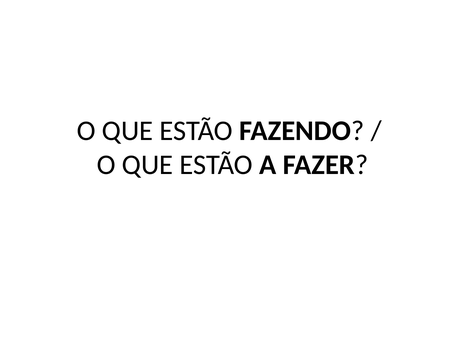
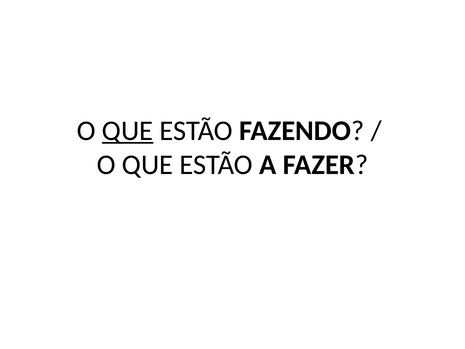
QUE at (128, 131) underline: none -> present
